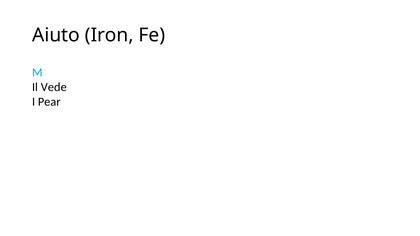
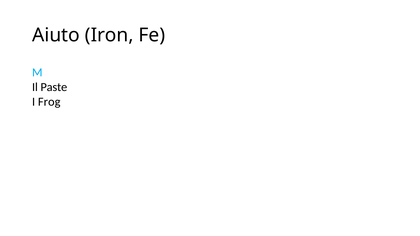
Vede: Vede -> Paste
Pear: Pear -> Frog
